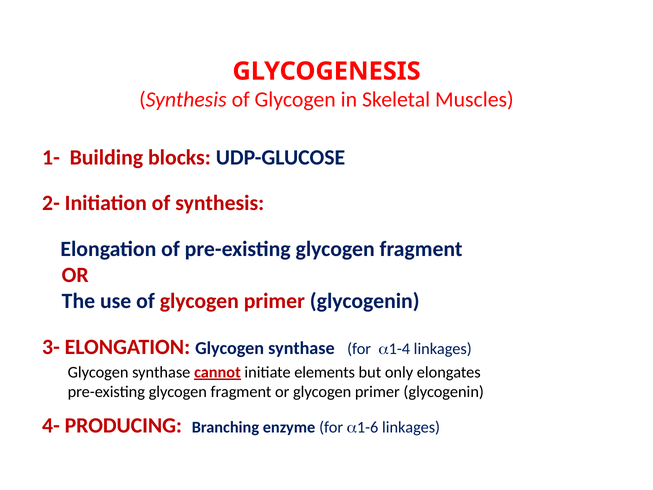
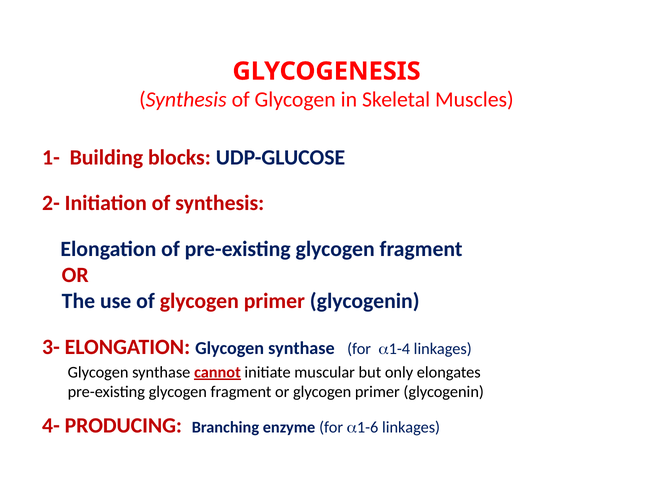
elements: elements -> muscular
